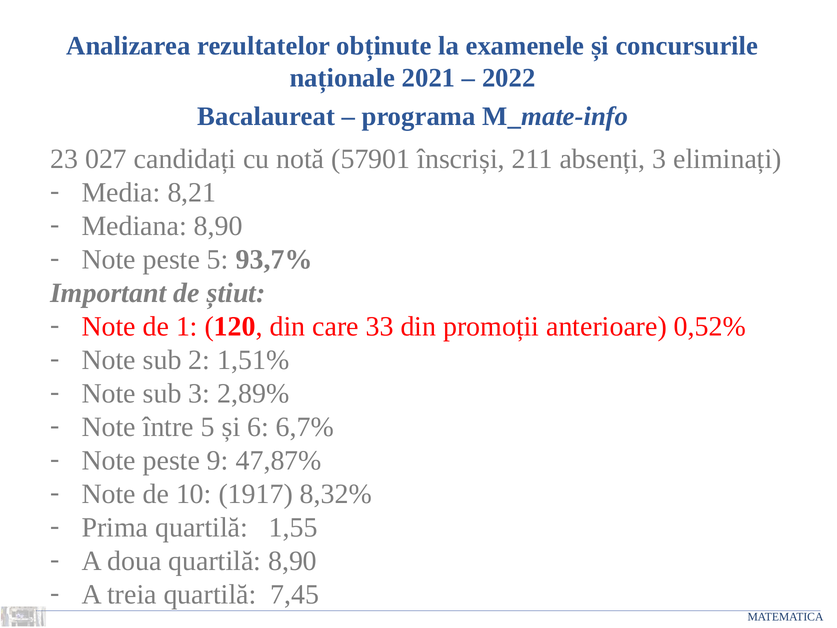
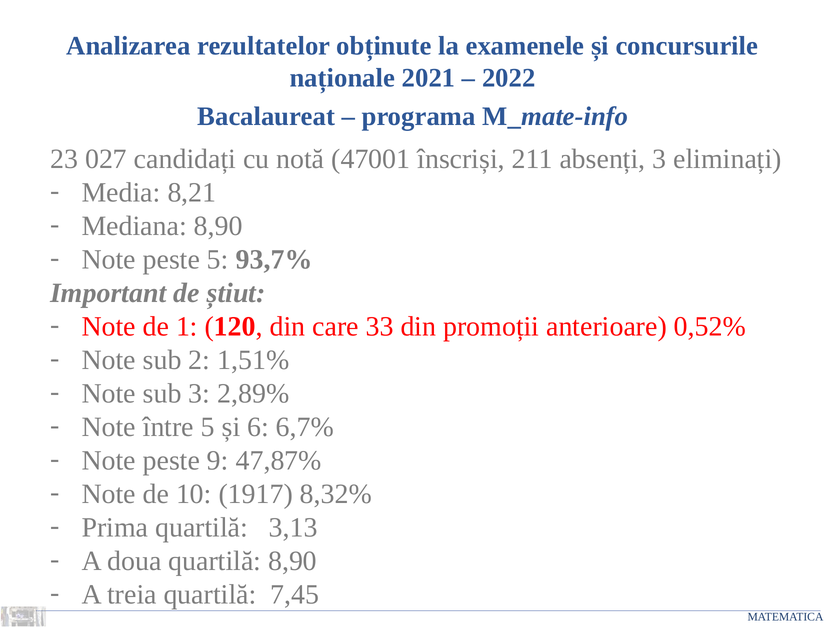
57901: 57901 -> 47001
1,55: 1,55 -> 3,13
